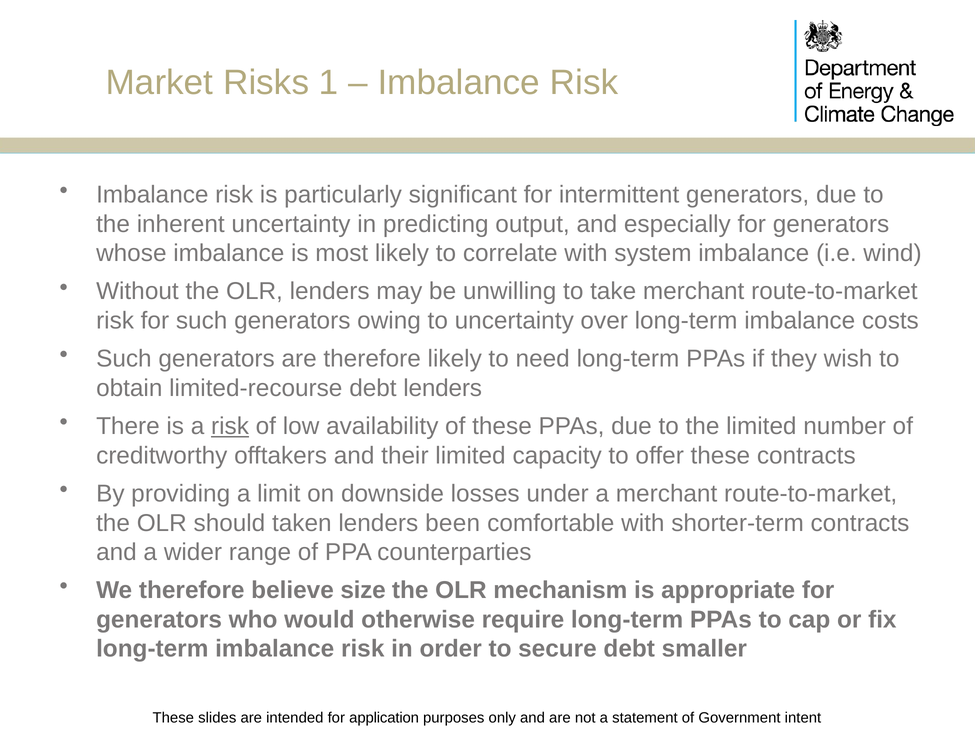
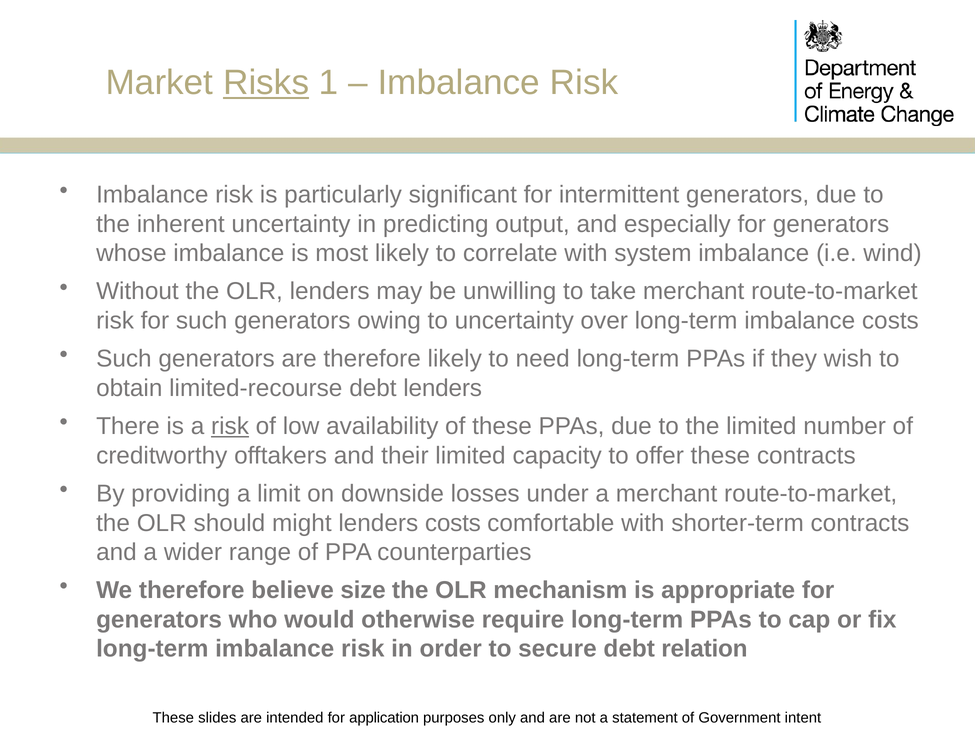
Risks underline: none -> present
taken: taken -> might
lenders been: been -> costs
smaller: smaller -> relation
